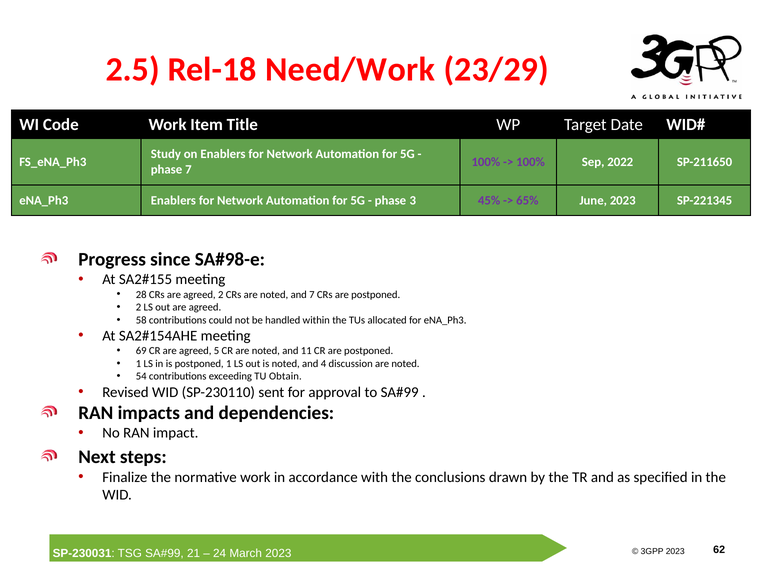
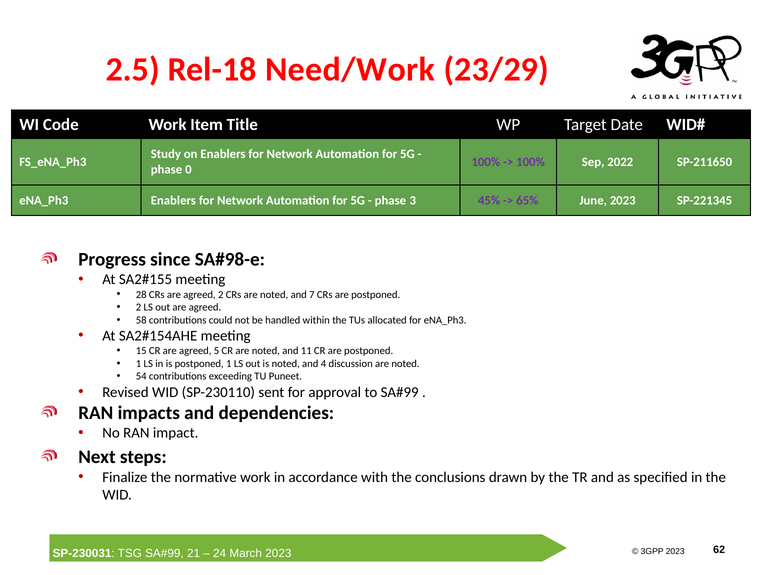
phase 7: 7 -> 0
69: 69 -> 15
Obtain: Obtain -> Puneet
